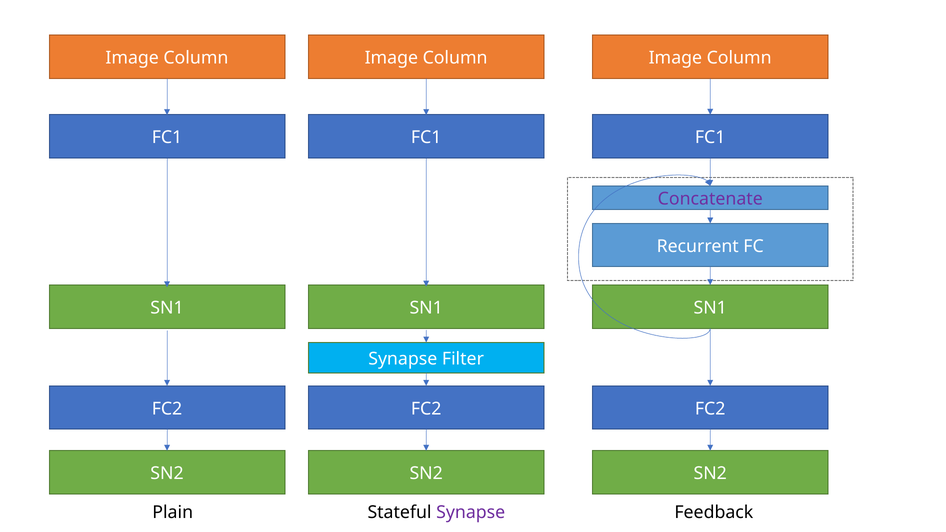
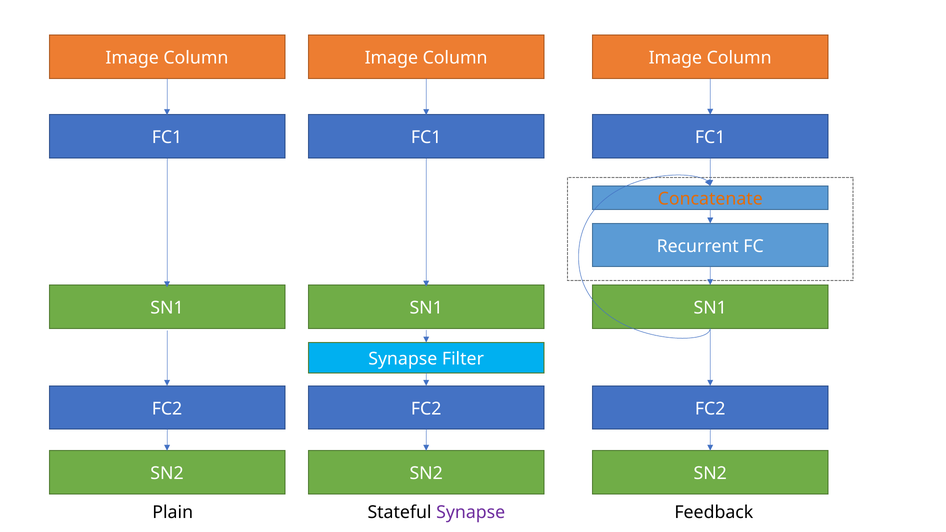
Concatenate colour: purple -> orange
